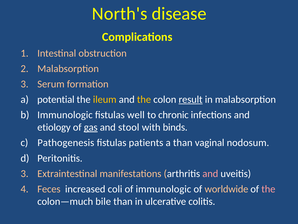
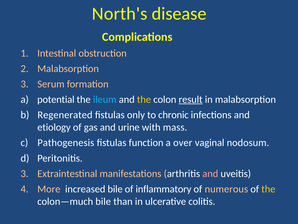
ileum colour: yellow -> light blue
Immunologic at (65, 115): Immunologic -> Regenerated
well: well -> only
gas underline: present -> none
stool: stool -> urine
binds: binds -> mass
patients: patients -> function
a than: than -> over
Feces: Feces -> More
increased coli: coli -> bile
of immunologic: immunologic -> inflammatory
worldwide: worldwide -> numerous
the at (268, 189) colour: pink -> yellow
